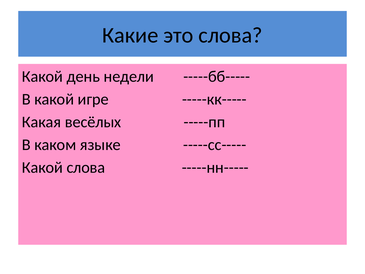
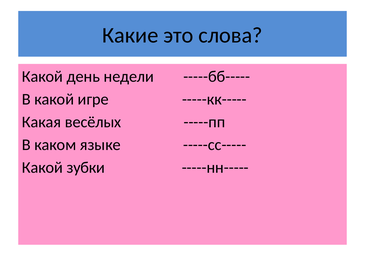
Какой слова: слова -> зубки
